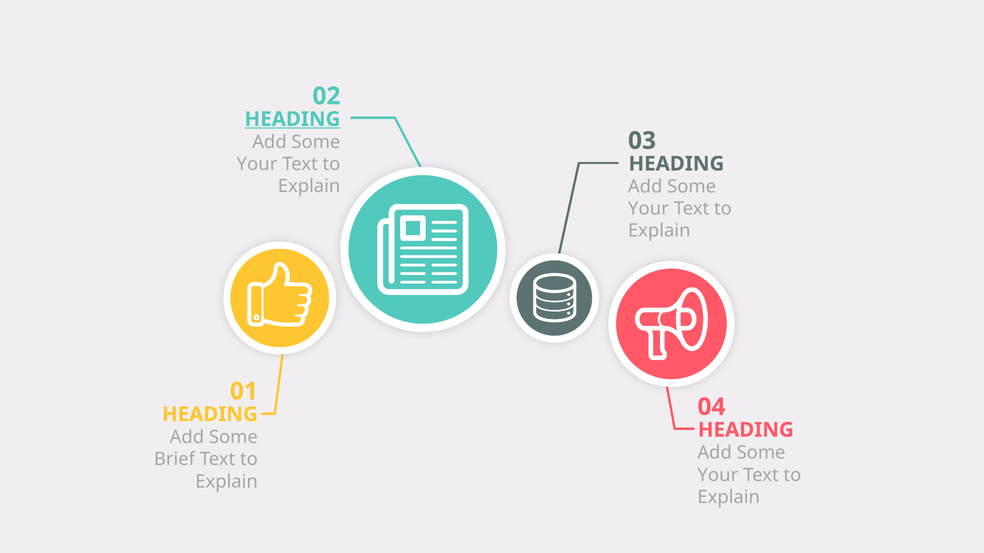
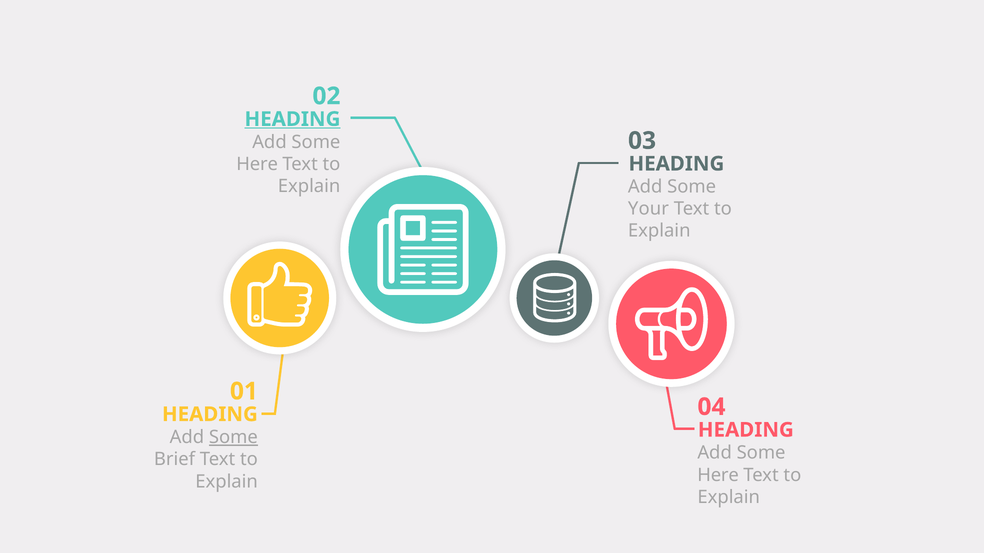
Your at (257, 164): Your -> Here
Some at (233, 438) underline: none -> present
Your at (718, 475): Your -> Here
